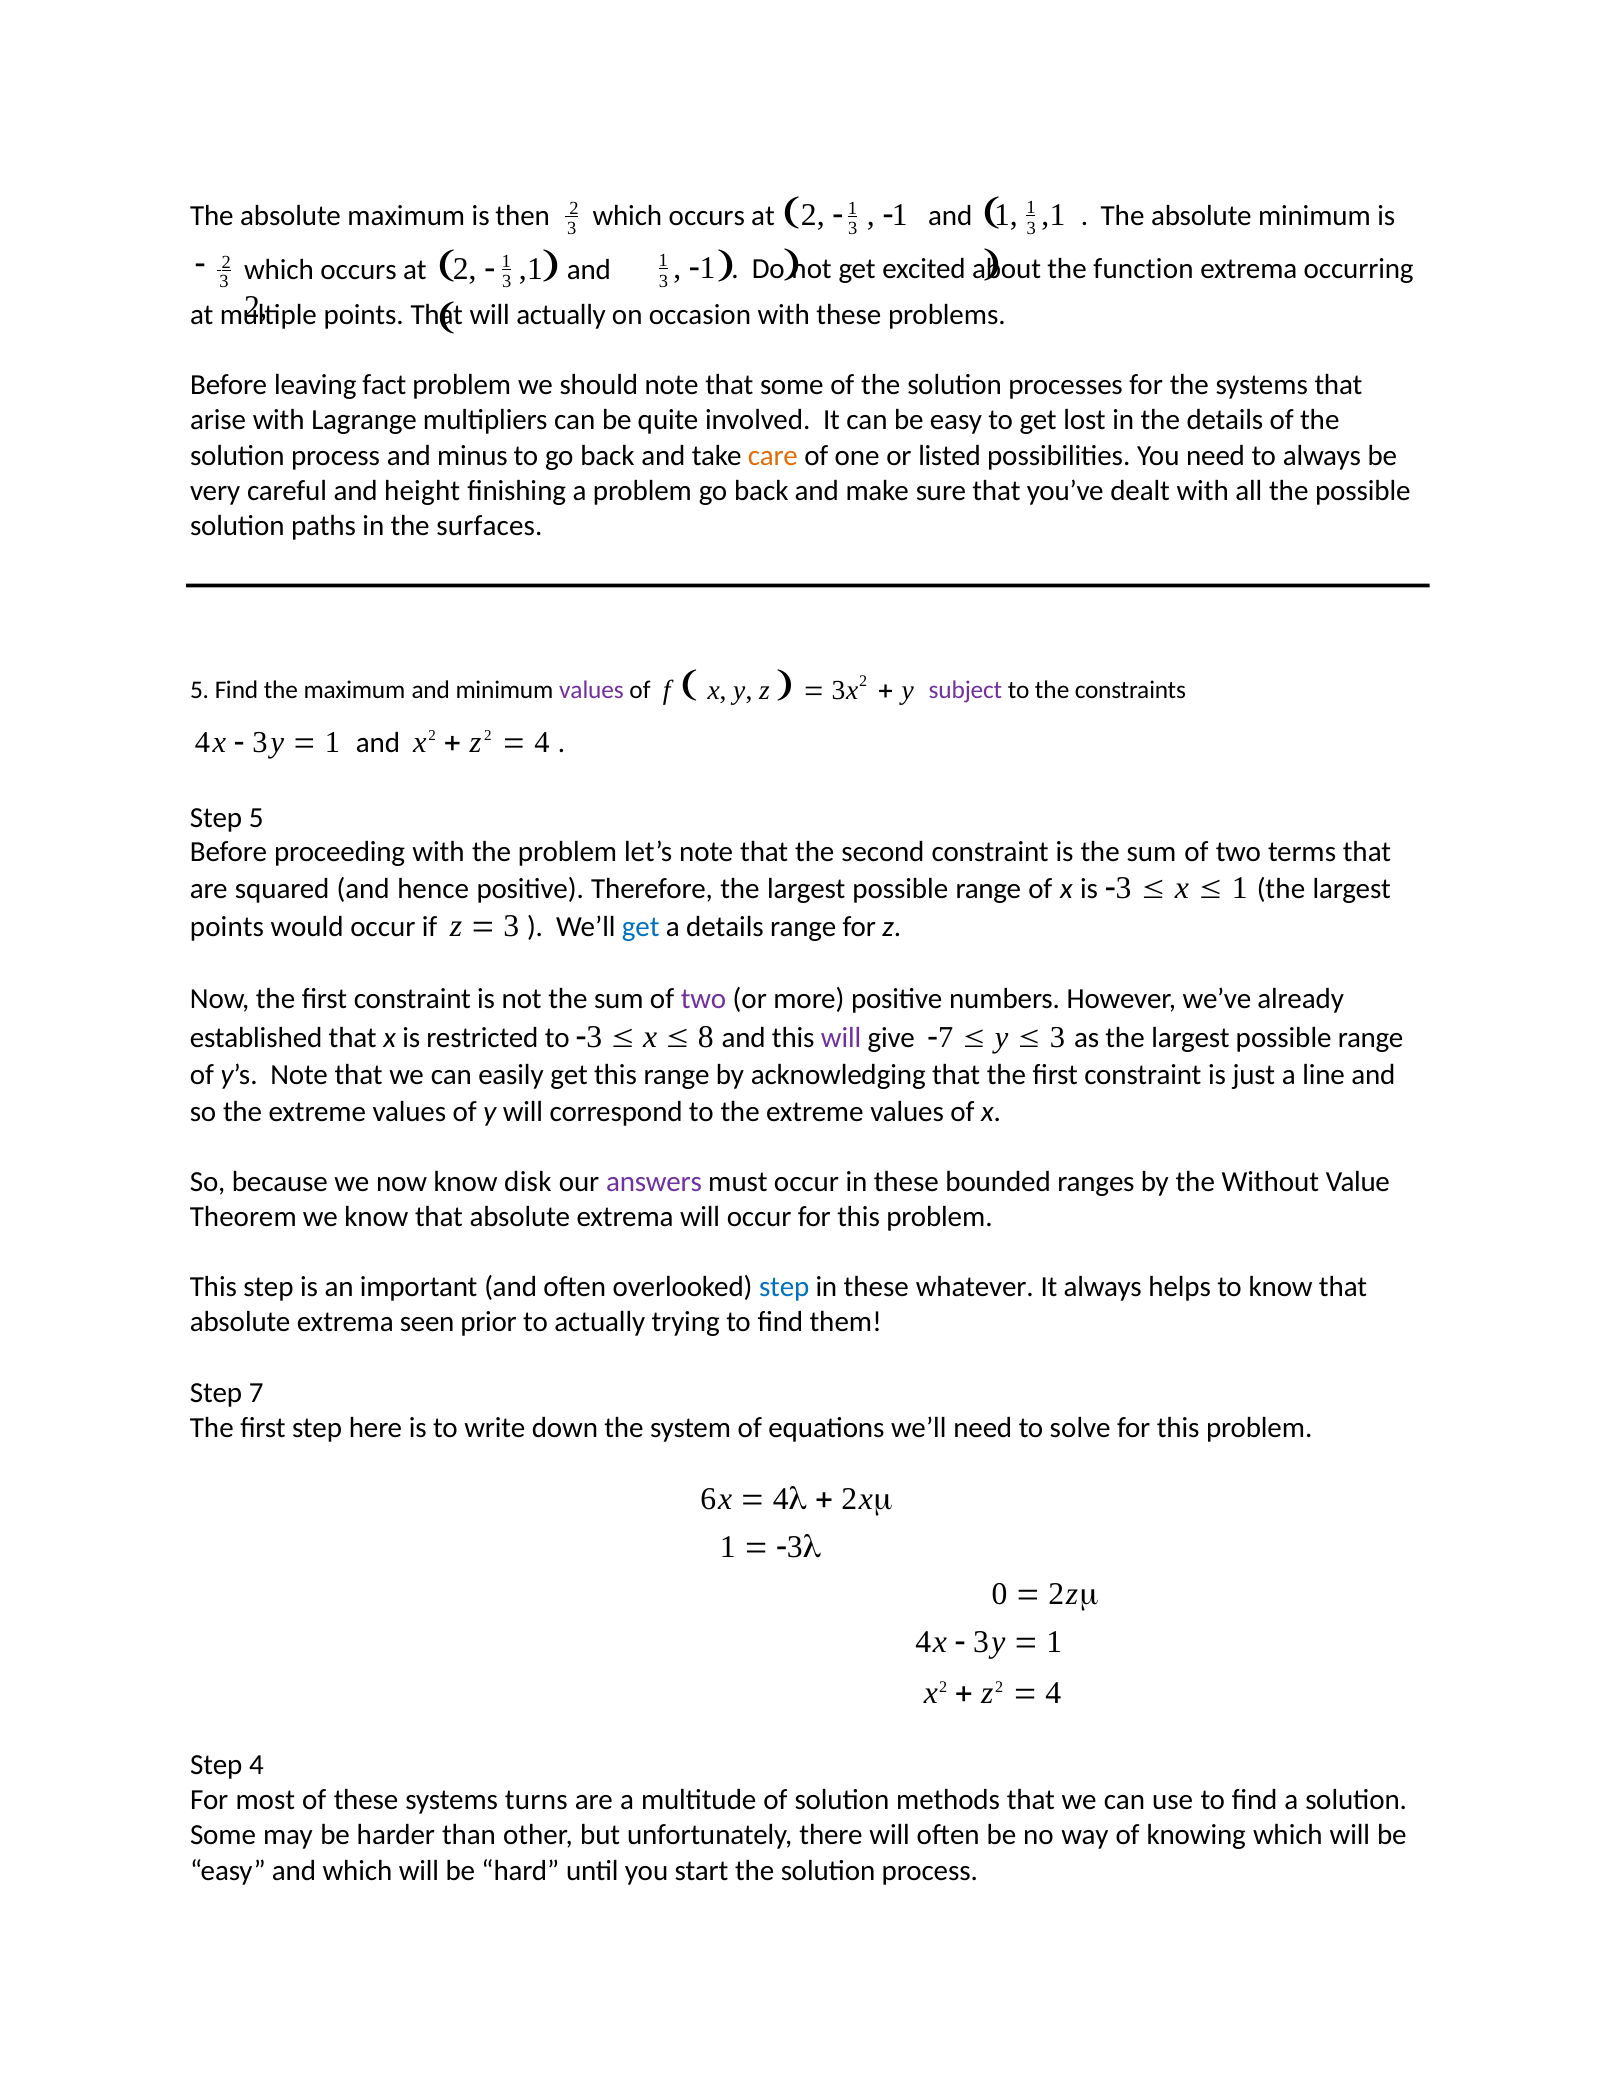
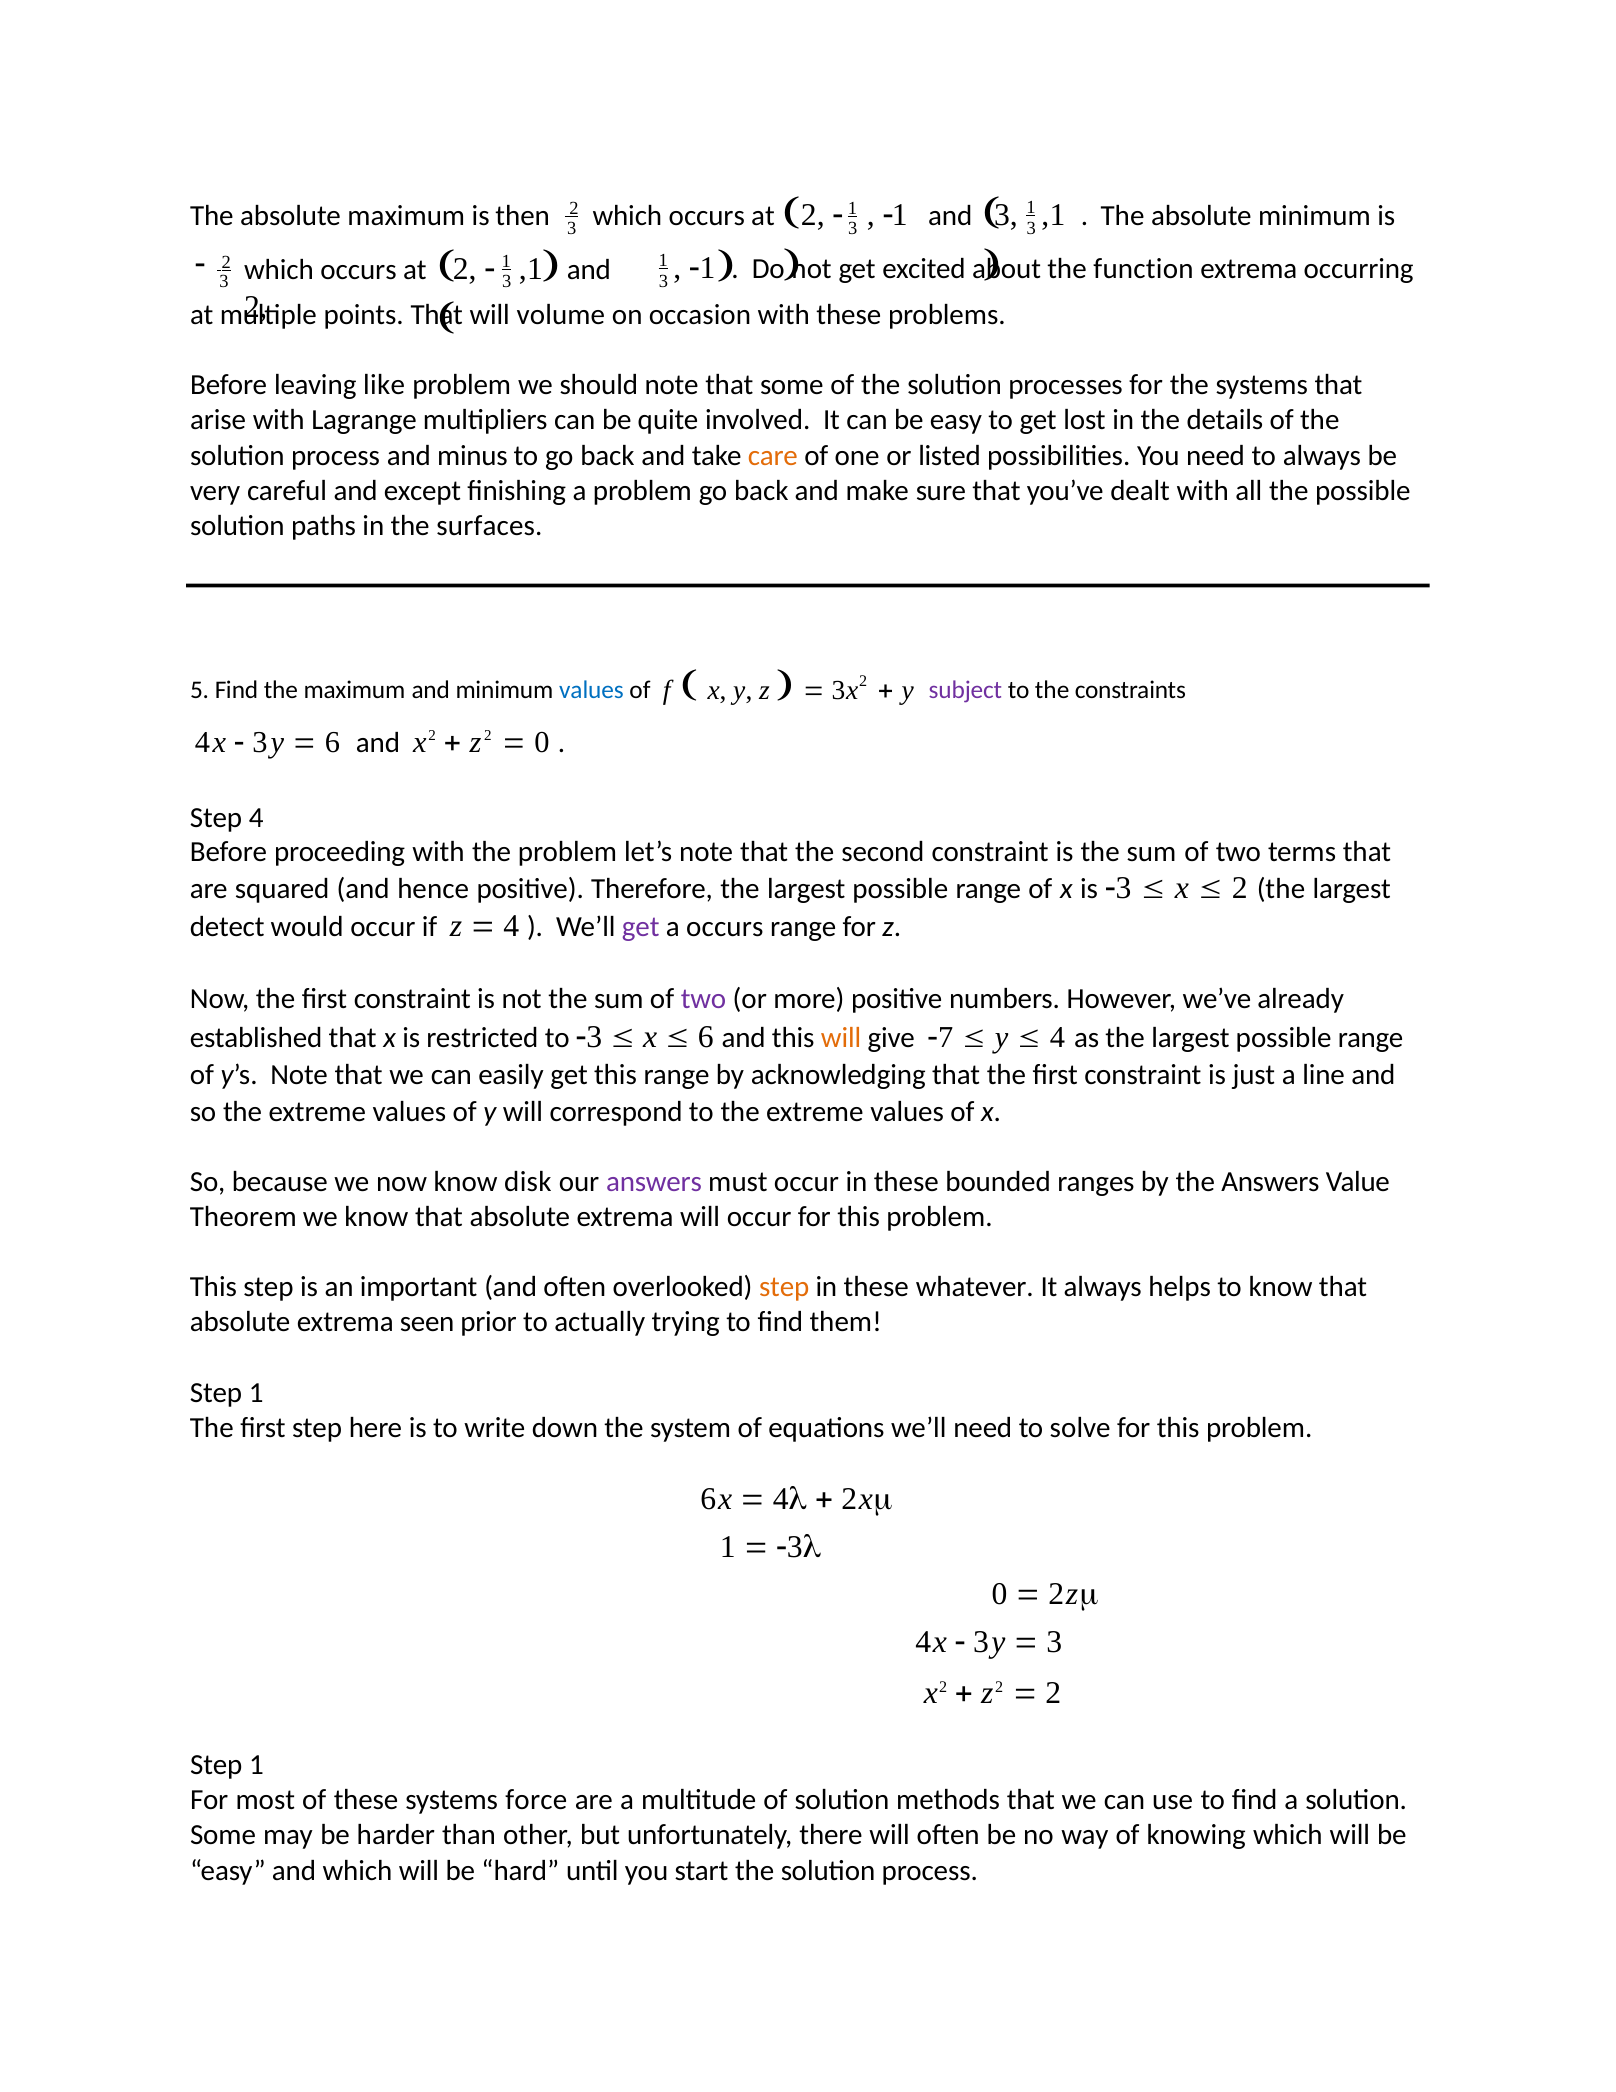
and 1: 1 -> 3
will actually: actually -> volume
fact: fact -> like
height: height -> except
values at (591, 690) colour: purple -> blue
1 at (332, 742): 1 -> 6
4 at (542, 742): 4 -> 0
Step 5: 5 -> 4
1 at (1240, 888): 1 -> 2
points at (227, 927): points -> detect
3 at (511, 926): 3 -> 4
get at (641, 927) colour: blue -> purple
a details: details -> occurs
8 at (706, 1037): 8 -> 6
will at (841, 1038) colour: purple -> orange
3 at (1058, 1037): 3 -> 4
the Without: Without -> Answers
step at (784, 1287) colour: blue -> orange
7 at (256, 1392): 7 -> 1
1 at (1054, 1641): 1 -> 3
4 at (1053, 1693): 4 -> 2
4 at (256, 1764): 4 -> 1
turns: turns -> force
